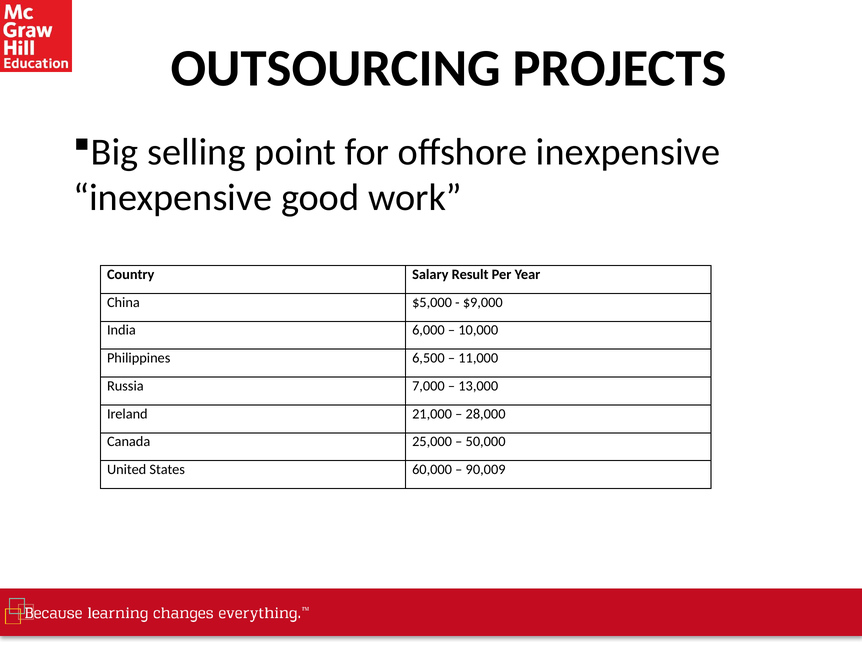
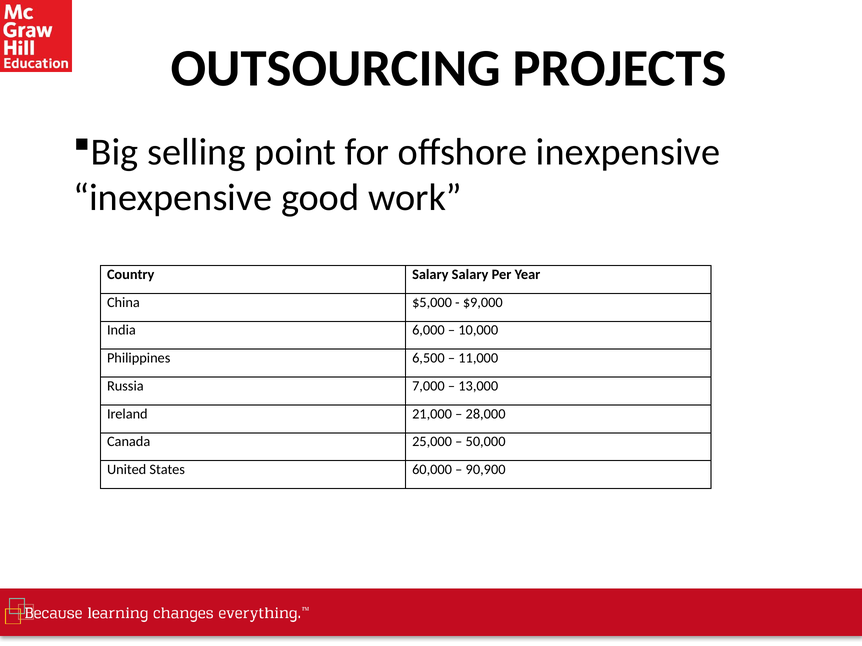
Salary Result: Result -> Salary
90,009: 90,009 -> 90,900
